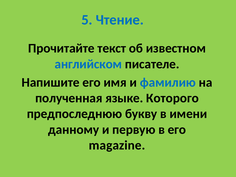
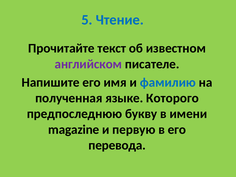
английском colour: blue -> purple
данному: данному -> magazine
magazine: magazine -> перевода
